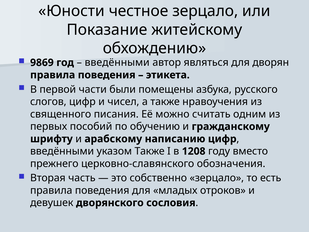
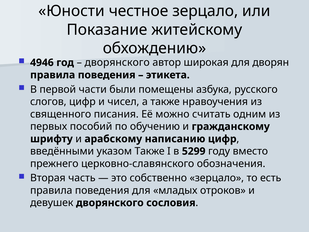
9869: 9869 -> 4946
введёнными at (117, 63): введёнными -> дворянского
являться: являться -> широкая
1208: 1208 -> 5299
